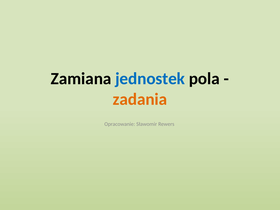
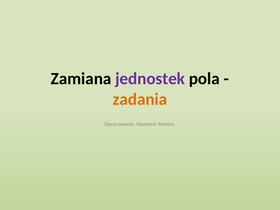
jednostek colour: blue -> purple
